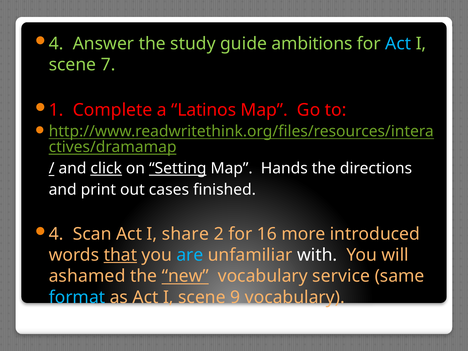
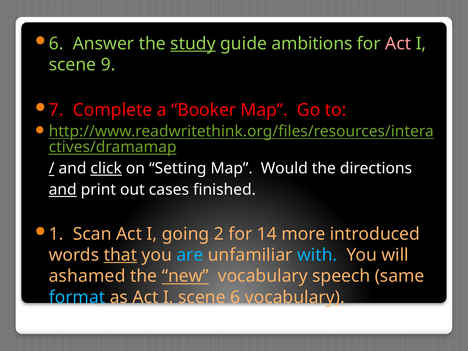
4 at (56, 44): 4 -> 6
study underline: none -> present
Act at (398, 44) colour: light blue -> pink
7: 7 -> 9
1: 1 -> 7
Latinos: Latinos -> Booker
Setting underline: present -> none
Hands: Hands -> Would
and at (63, 190) underline: none -> present
4 at (56, 234): 4 -> 1
share: share -> going
16: 16 -> 14
with colour: white -> light blue
service: service -> speech
scene 9: 9 -> 6
